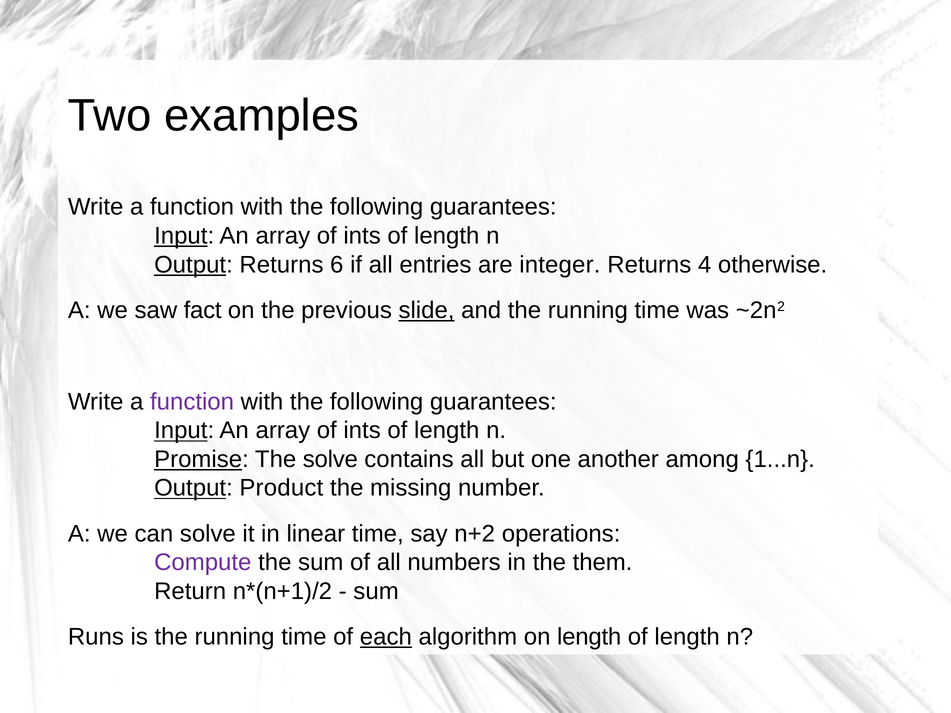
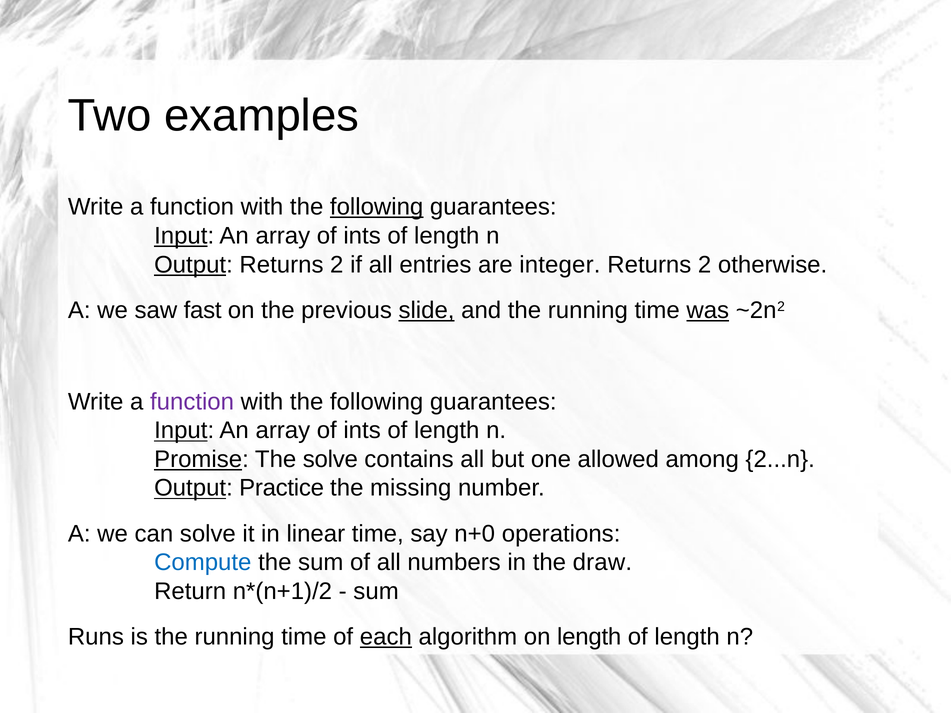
following at (377, 207) underline: none -> present
Output Returns 6: 6 -> 2
4 at (705, 265): 4 -> 2
fact: fact -> fast
was underline: none -> present
another: another -> allowed
1...n: 1...n -> 2...n
Product: Product -> Practice
n+2: n+2 -> n+0
Compute colour: purple -> blue
them: them -> draw
